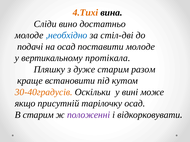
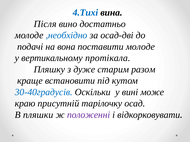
4.Тихі colour: orange -> blue
Сліди: Сліди -> Після
стіл-дві: стіл-дві -> осад-дві
на осад: осад -> вона
30-40градусів colour: orange -> blue
якщо: якщо -> краю
В старим: старим -> пляшки
